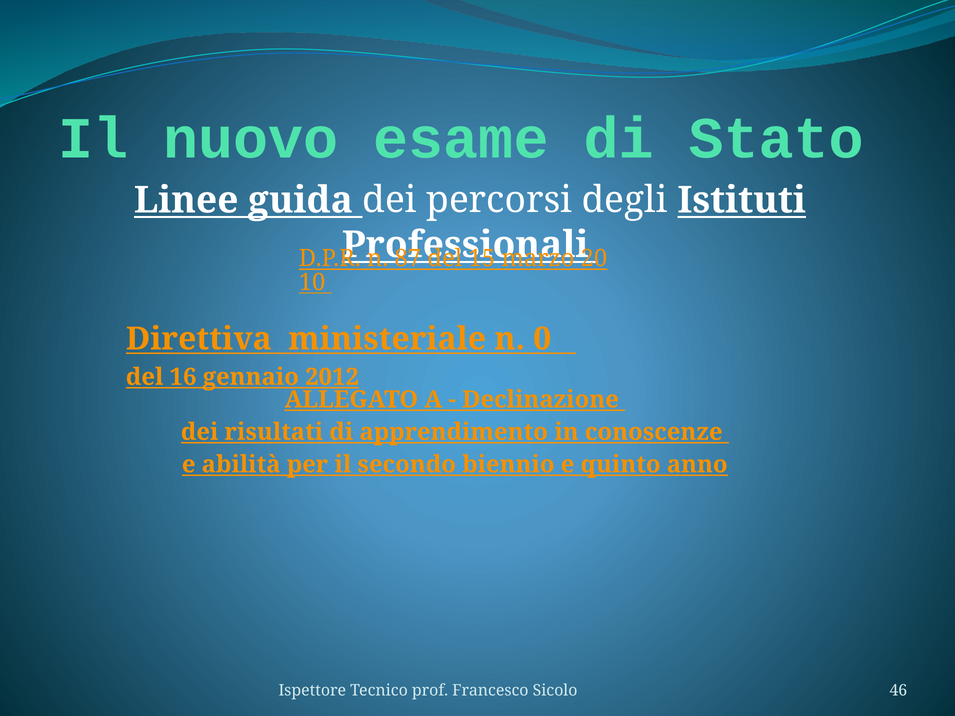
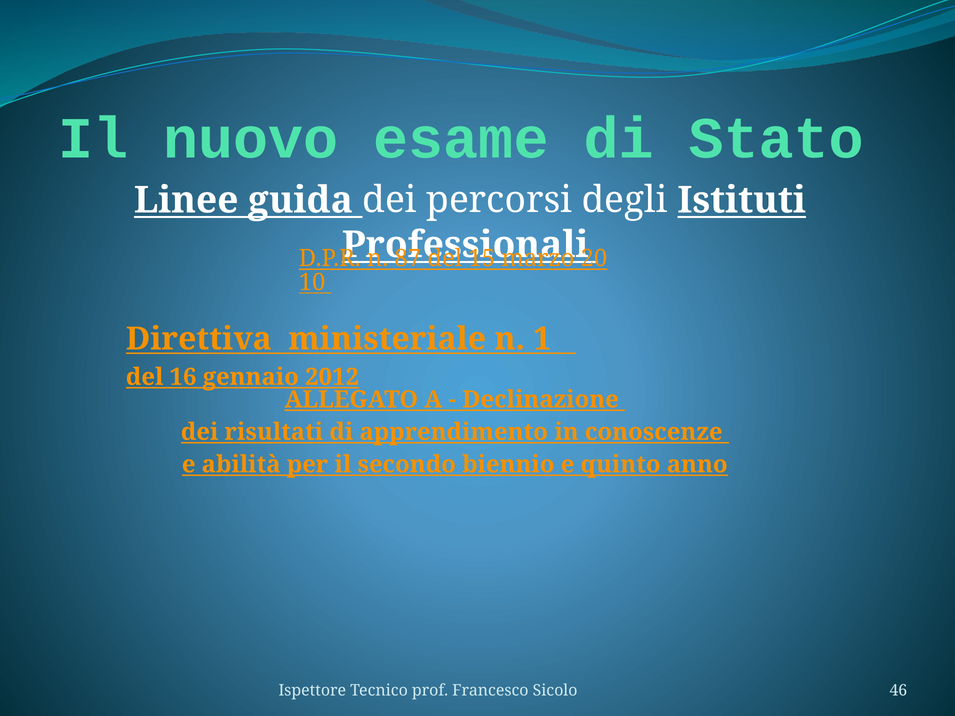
0: 0 -> 1
